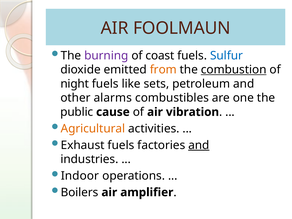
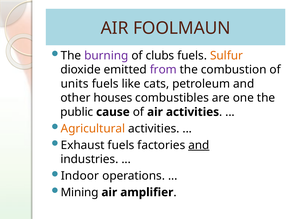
coast: coast -> clubs
Sulfur colour: blue -> orange
from colour: orange -> purple
combustion underline: present -> none
night: night -> units
sets: sets -> cats
alarms: alarms -> houses
air vibration: vibration -> activities
Boilers: Boilers -> Mining
